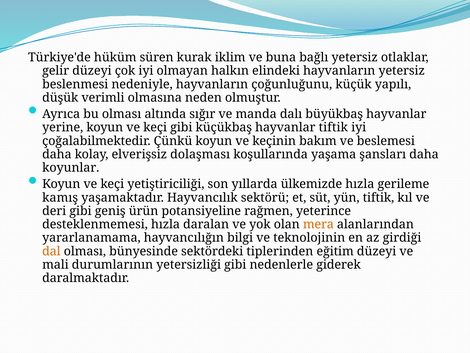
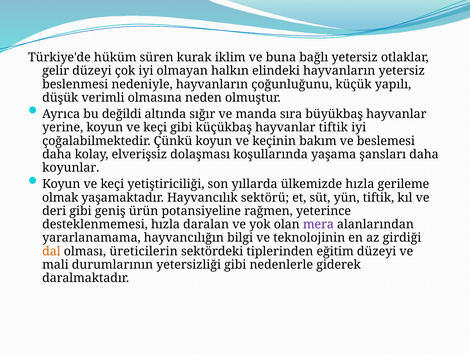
bu olması: olması -> değildi
dalı: dalı -> sıra
kamış: kamış -> olmak
mera colour: orange -> purple
bünyesinde: bünyesinde -> üreticilerin
